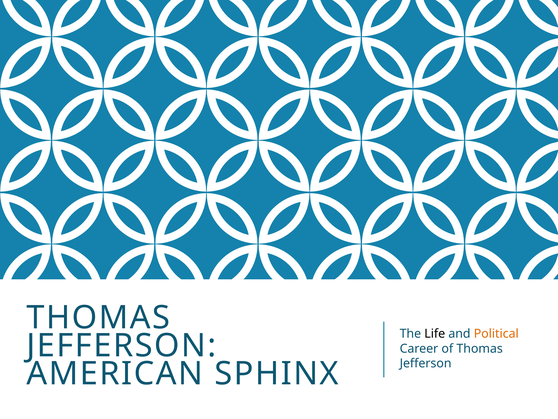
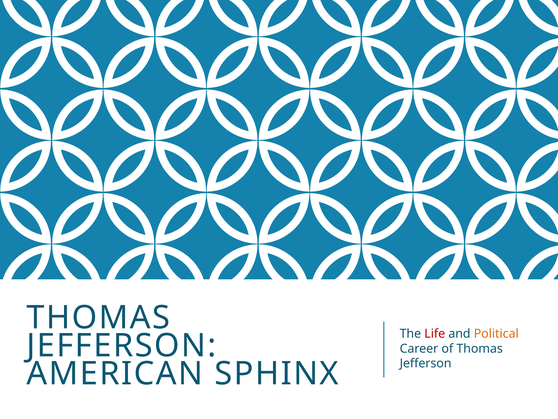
Life colour: black -> red
